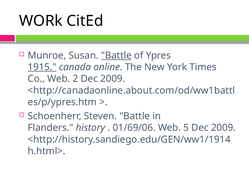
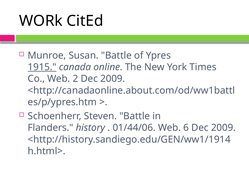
Battle at (116, 55) underline: present -> none
01/69/06: 01/69/06 -> 01/44/06
5: 5 -> 6
